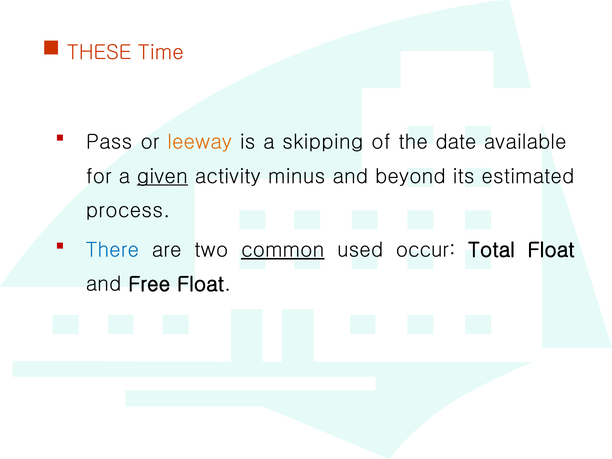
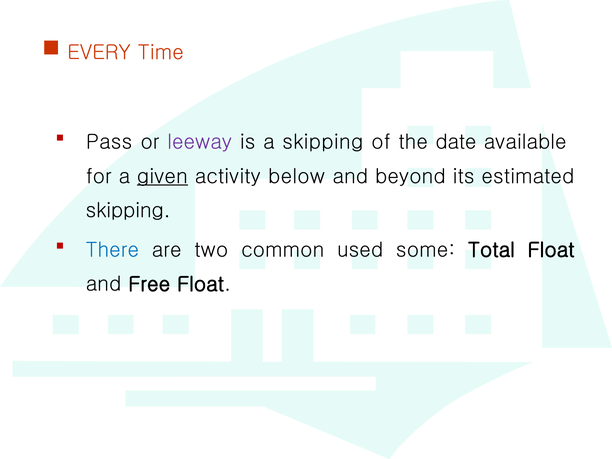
THESE: THESE -> EVERY
leeway colour: orange -> purple
minus: minus -> below
process at (128, 211): process -> skipping
common underline: present -> none
occur: occur -> some
